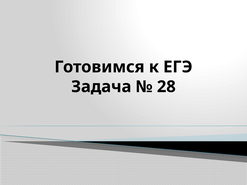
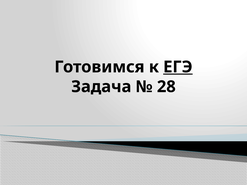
ЕГЭ underline: none -> present
